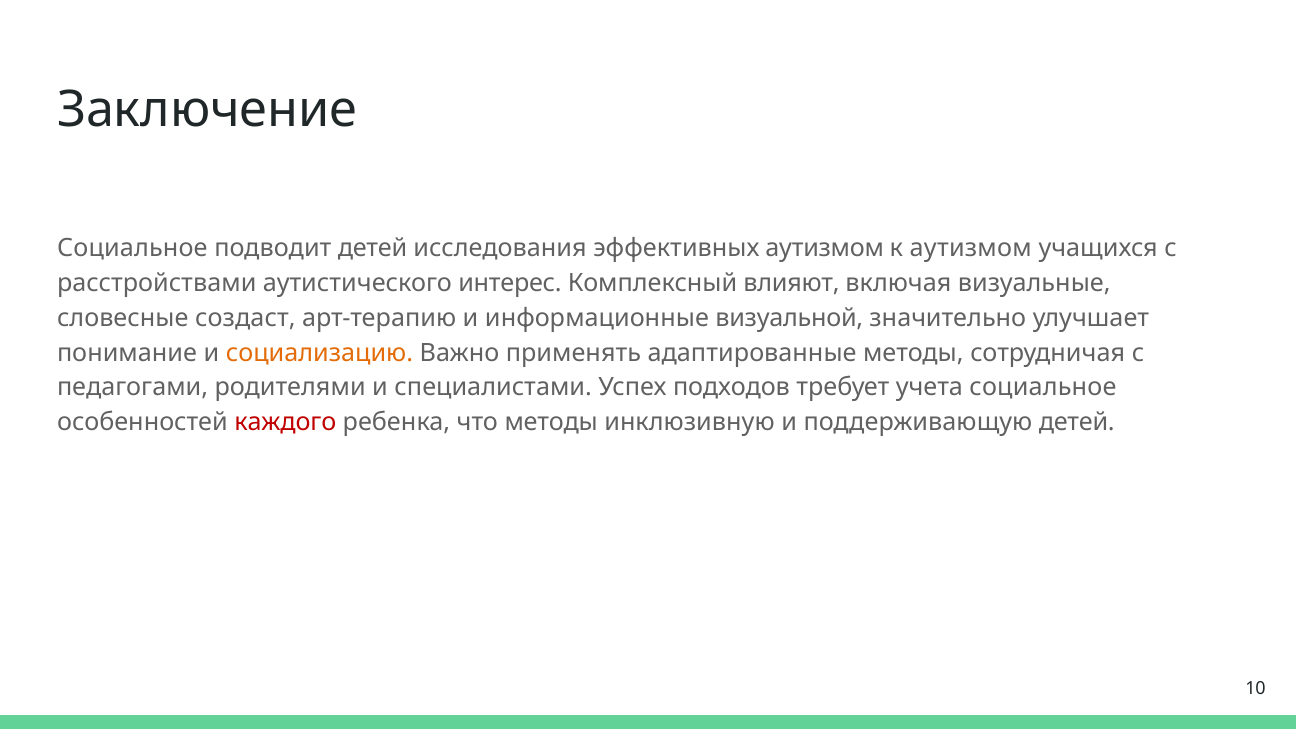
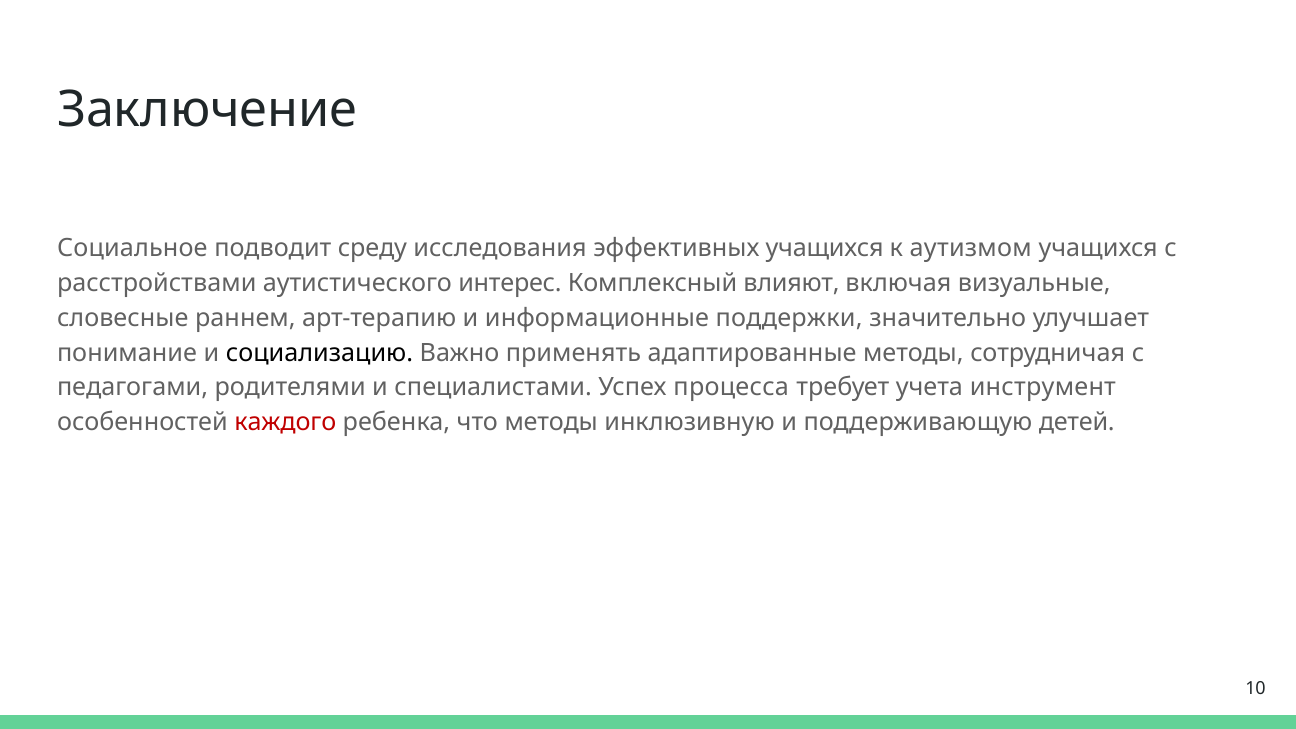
подводит детей: детей -> среду
эффективных аутизмом: аутизмом -> учащихся
создаст: создаст -> раннем
визуальной: визуальной -> поддержки
социализацию colour: orange -> black
подходов: подходов -> процесса
учета социальное: социальное -> инструмент
